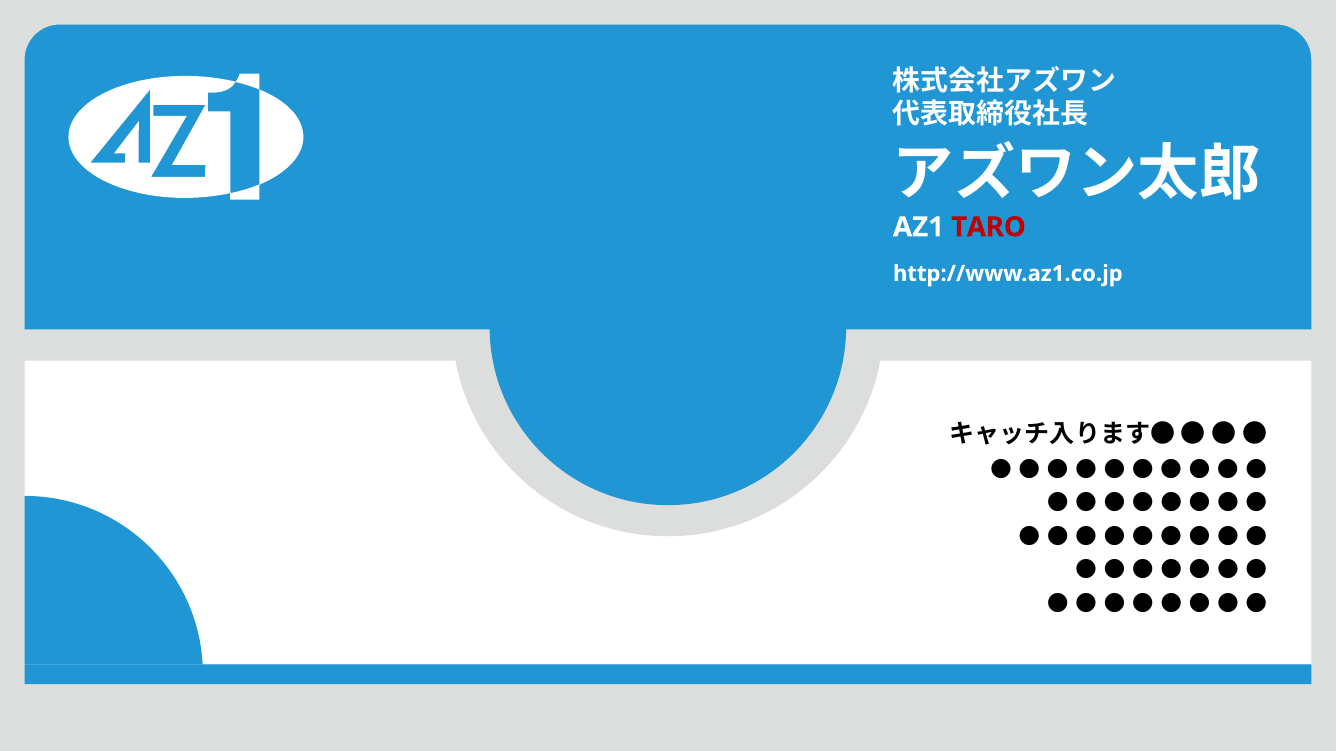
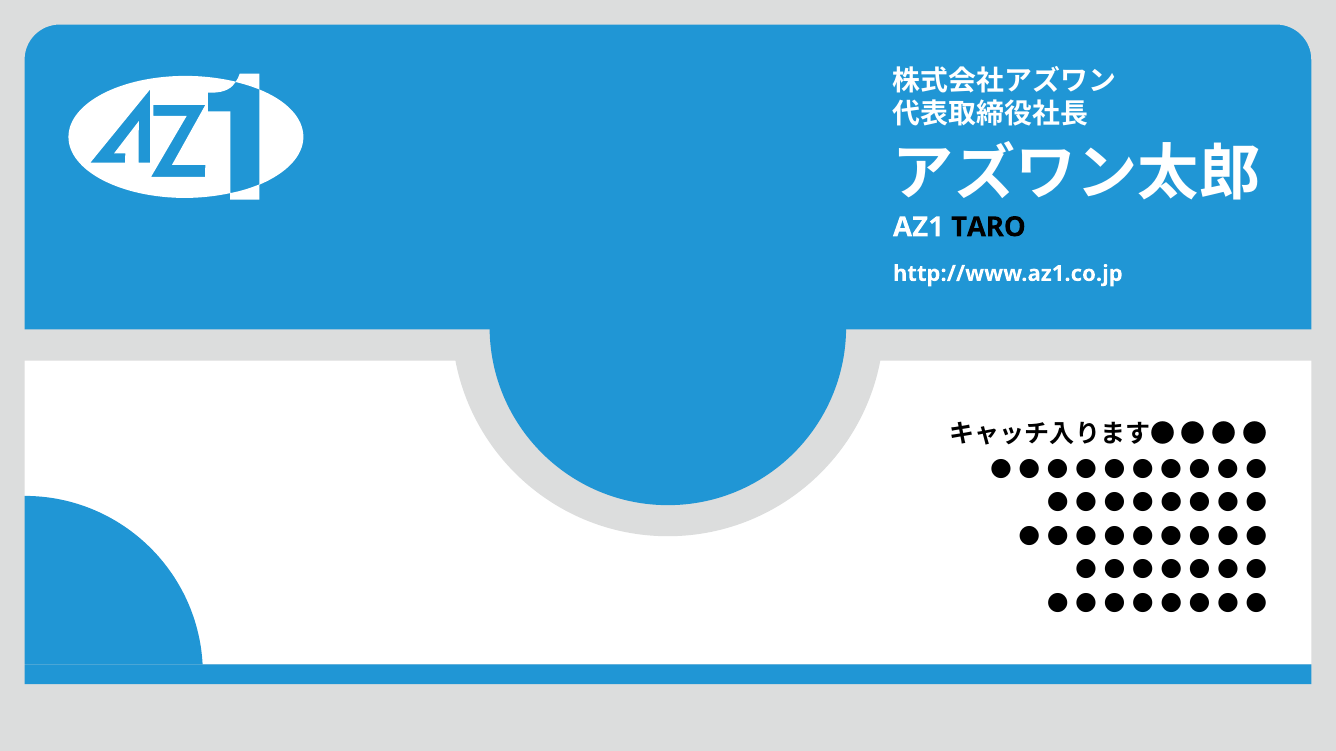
TARO colour: red -> black
